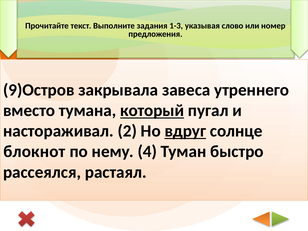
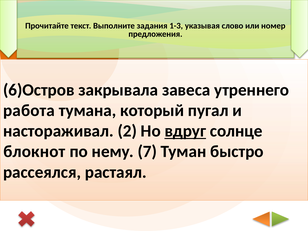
9)Остров: 9)Остров -> 6)Остров
вместо: вместо -> работа
который underline: present -> none
4: 4 -> 7
